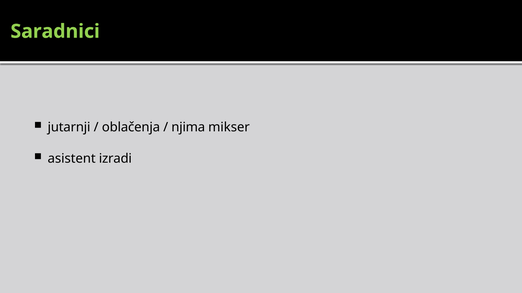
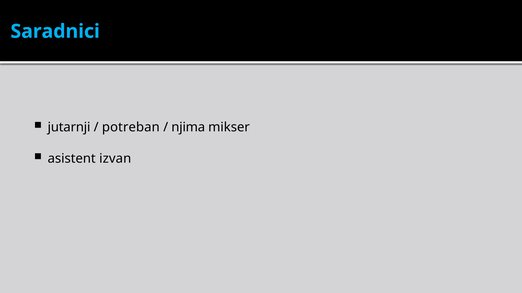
Saradnici colour: light green -> light blue
oblačenja: oblačenja -> potreban
izradi: izradi -> izvan
